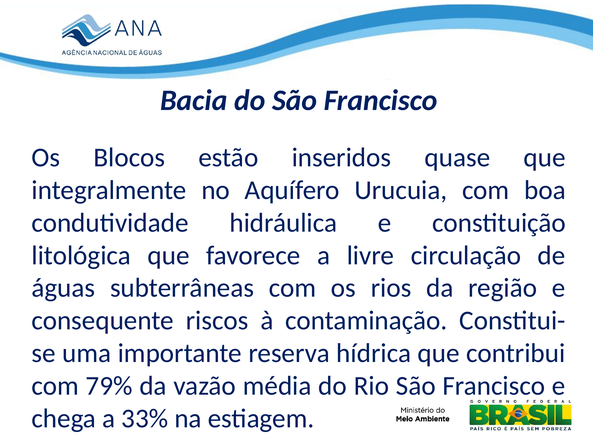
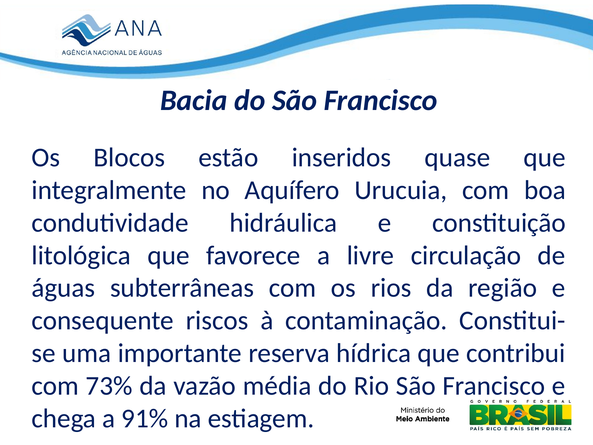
79%: 79% -> 73%
33%: 33% -> 91%
